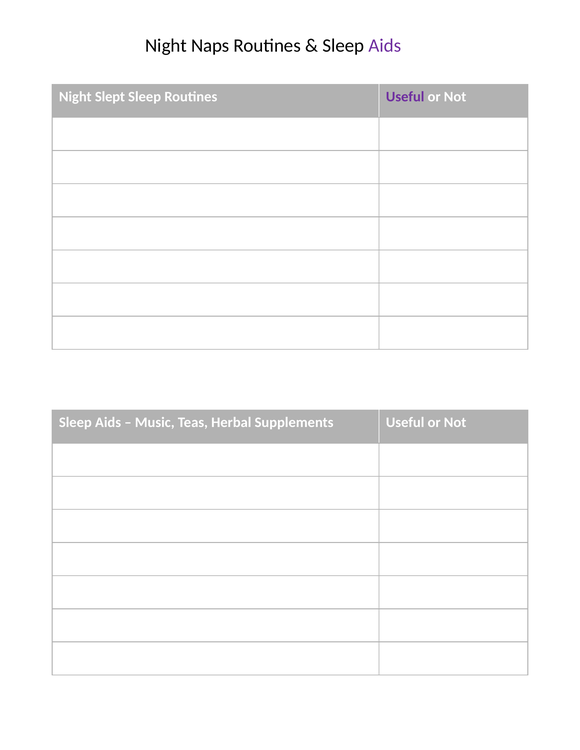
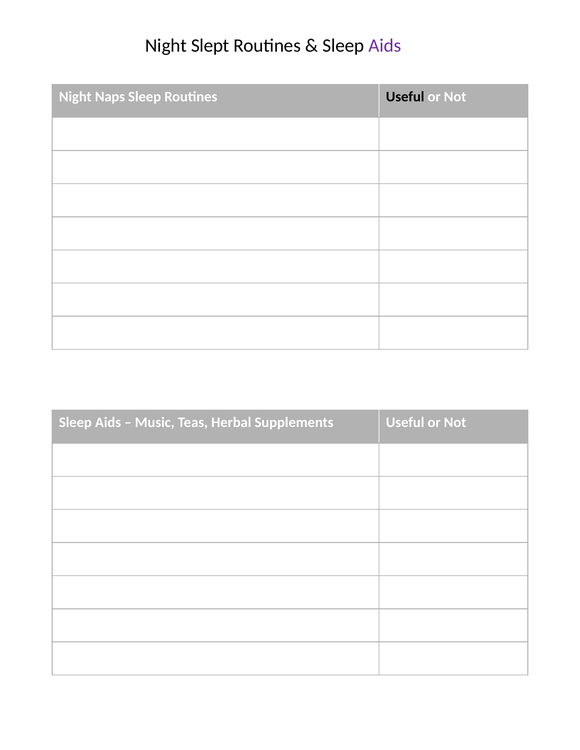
Naps: Naps -> Slept
Slept: Slept -> Naps
Useful at (405, 97) colour: purple -> black
